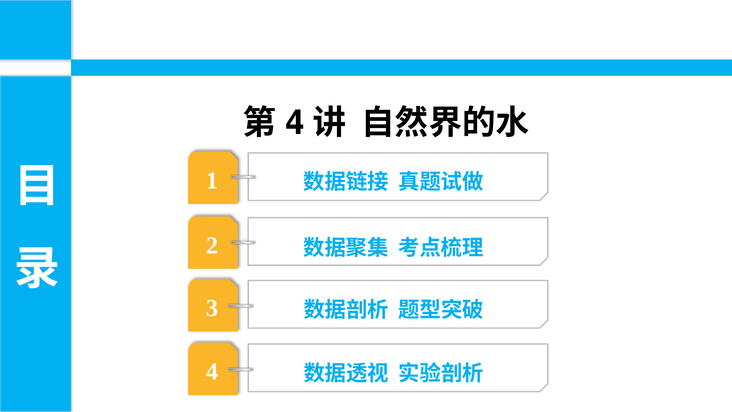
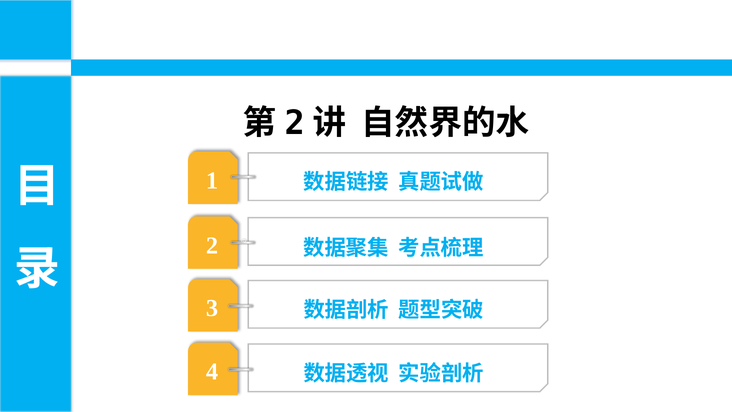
4 at (295, 123): 4 -> 2
